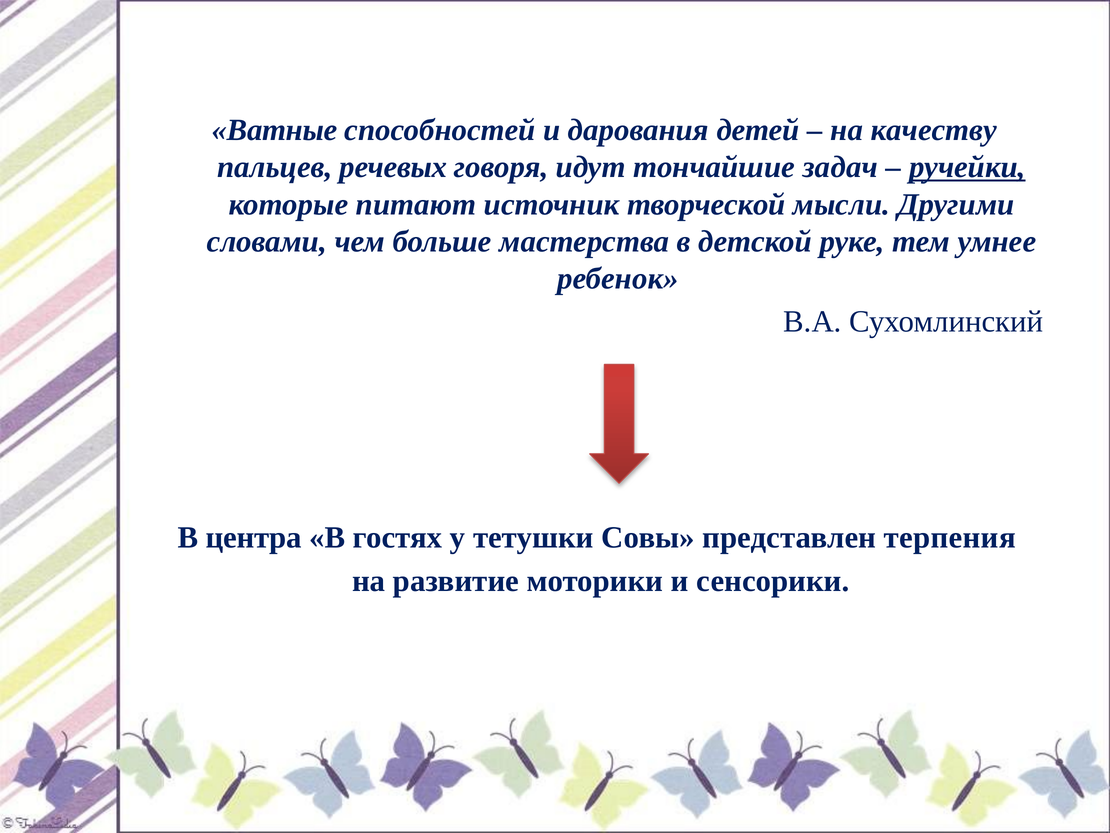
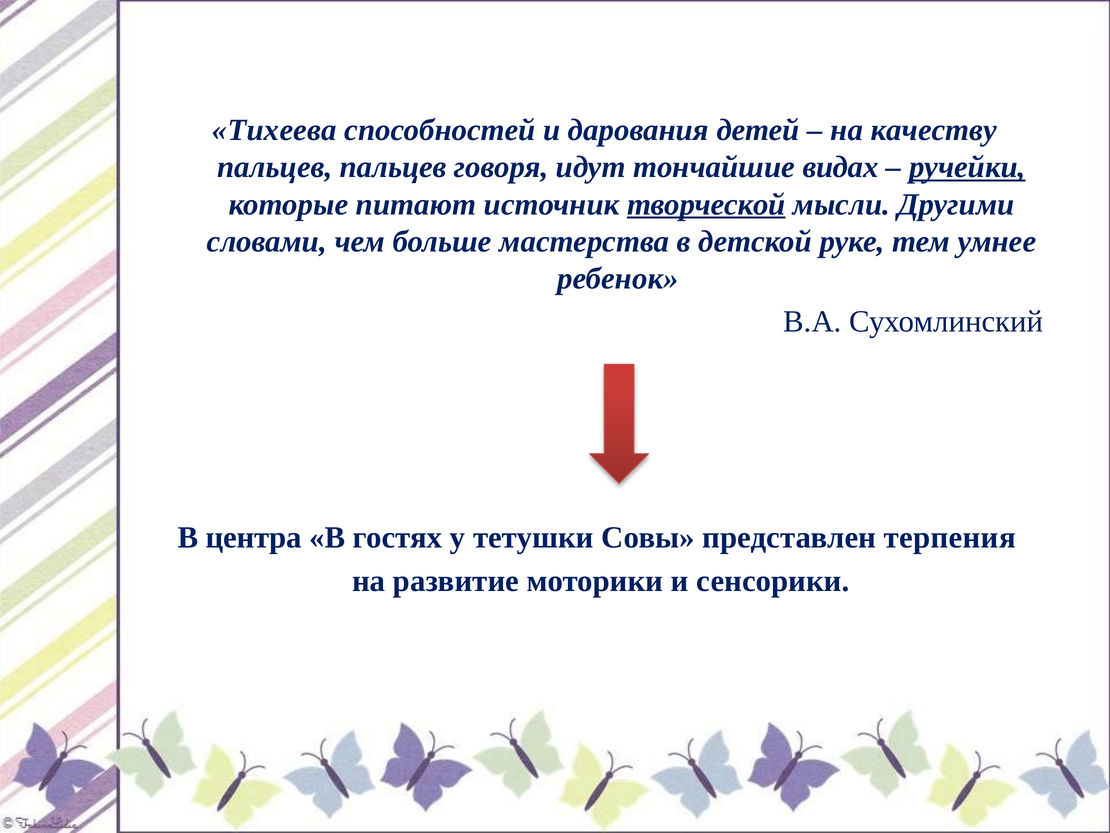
Ватные: Ватные -> Тихеева
пальцев речевых: речевых -> пальцев
задач: задач -> видах
творческой underline: none -> present
